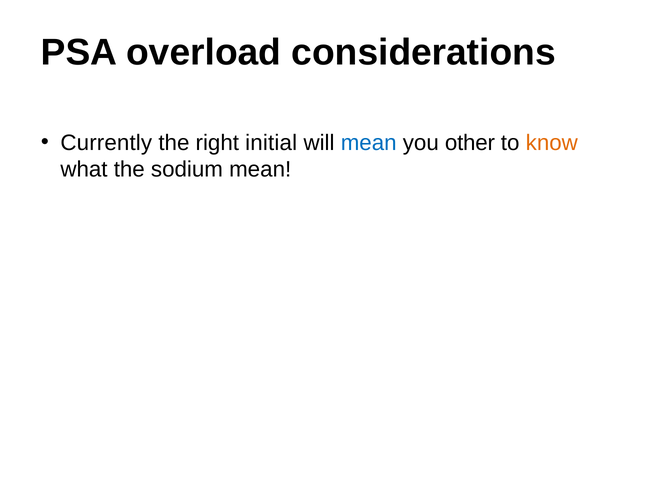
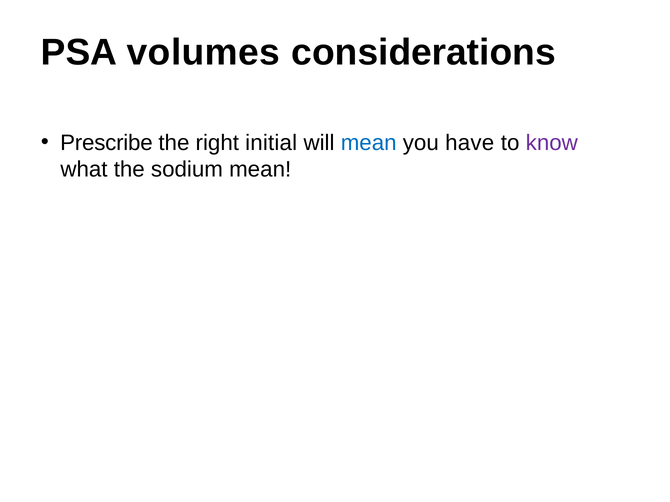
overload: overload -> volumes
Currently: Currently -> Prescribe
other: other -> have
know colour: orange -> purple
